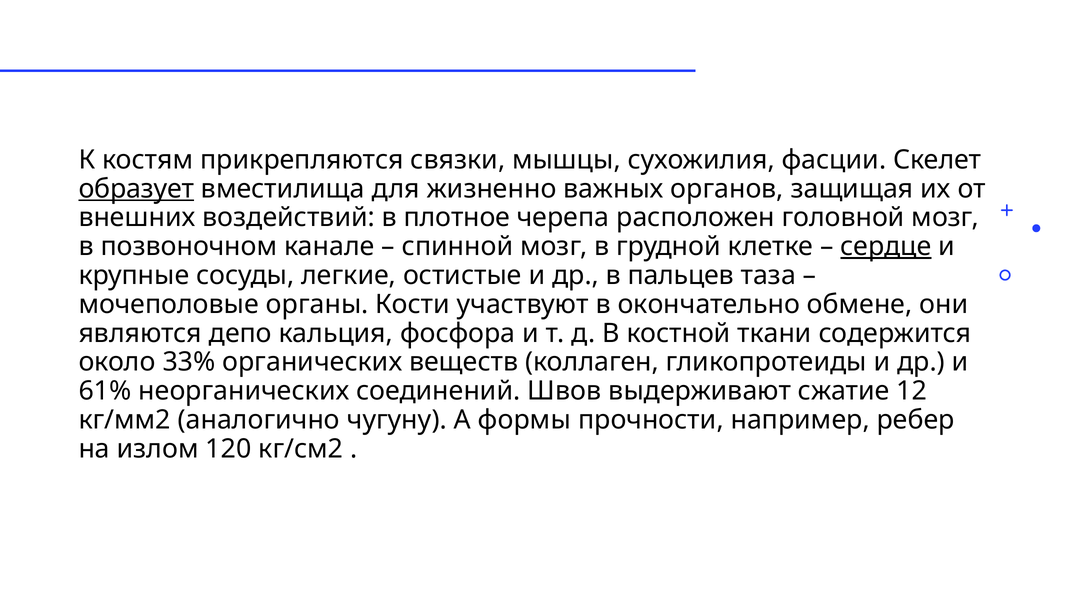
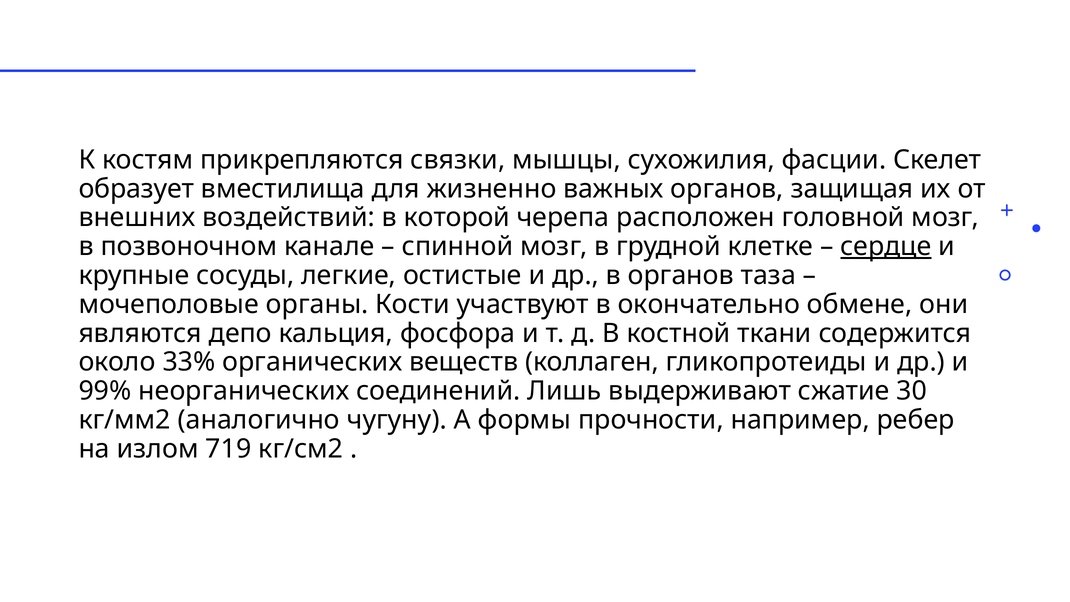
образует underline: present -> none
плотное: плотное -> которой
в пальцев: пальцев -> органов
61%: 61% -> 99%
Швов: Швов -> Лишь
12: 12 -> 30
120: 120 -> 719
